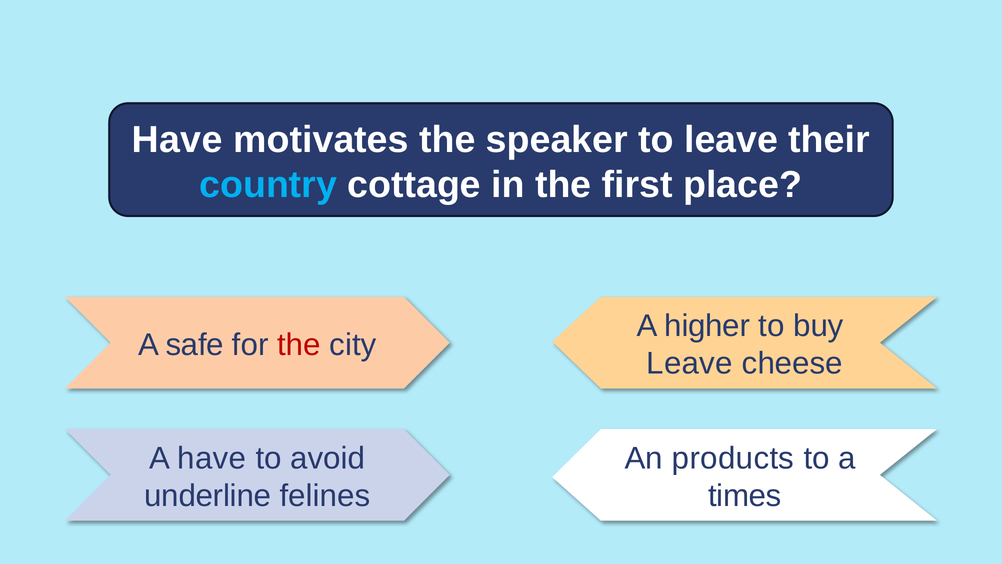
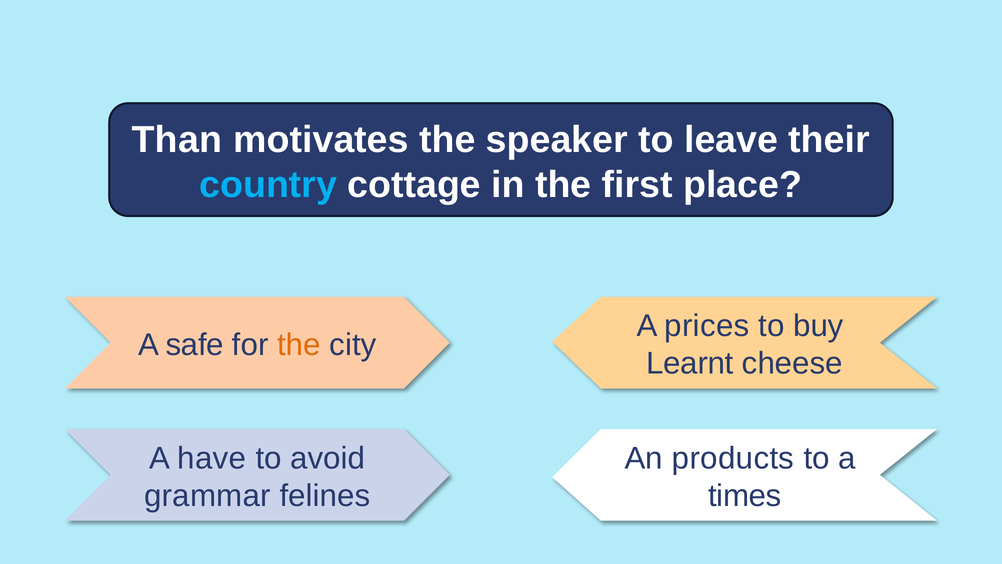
Have at (177, 140): Have -> Than
higher: higher -> prices
the at (299, 345) colour: red -> orange
Leave at (690, 363): Leave -> Learnt
underline: underline -> grammar
